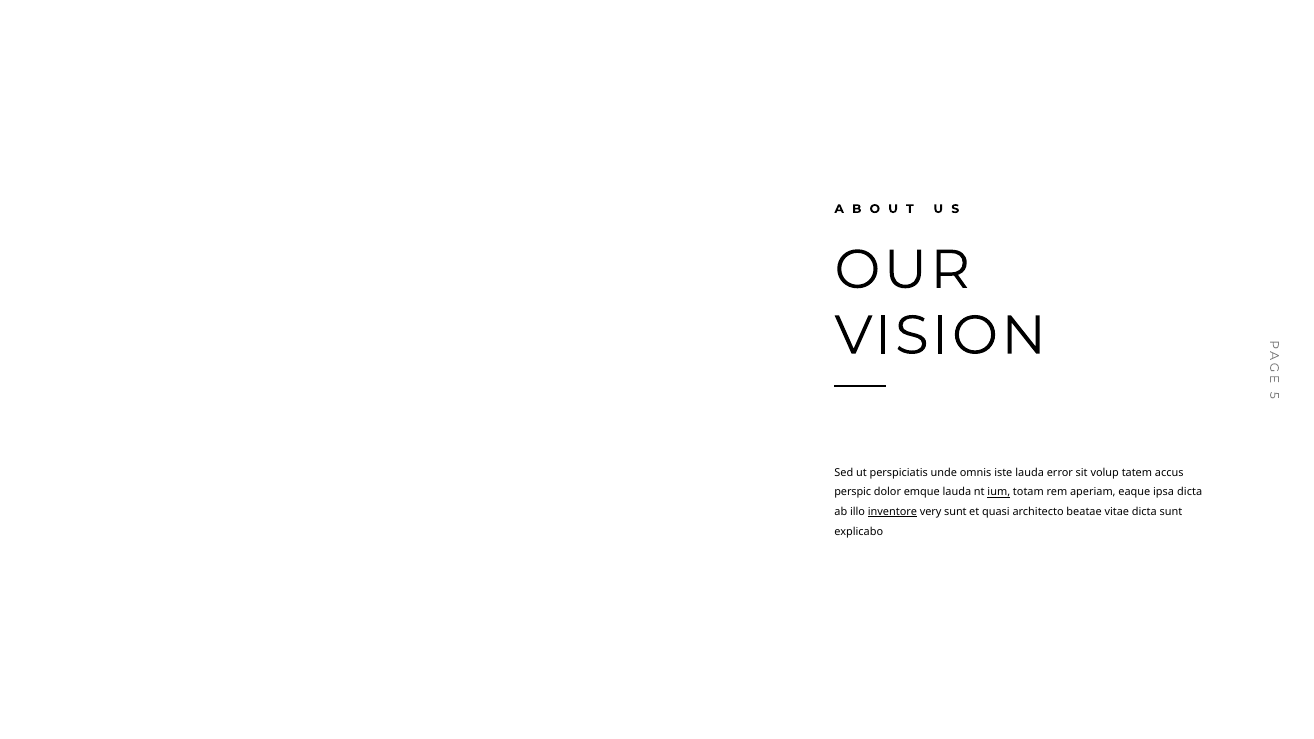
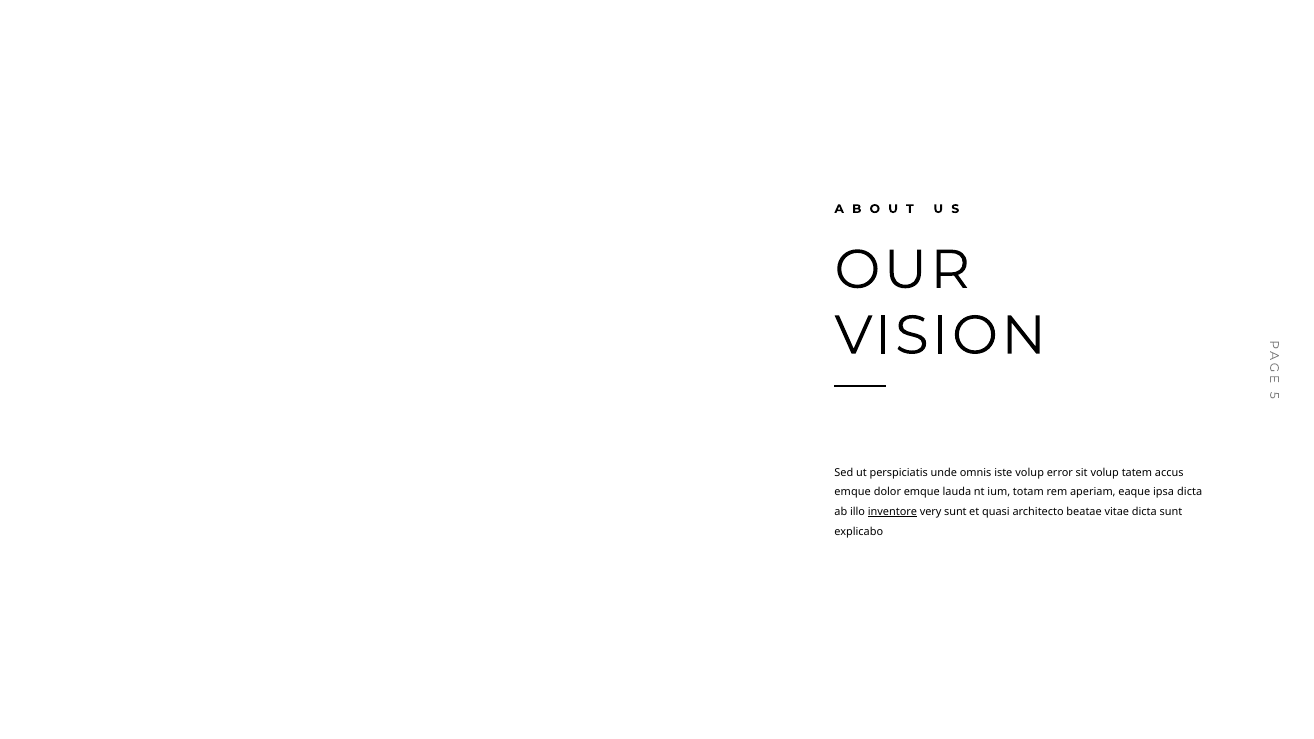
iste lauda: lauda -> volup
perspic at (853, 492): perspic -> emque
ium underline: present -> none
